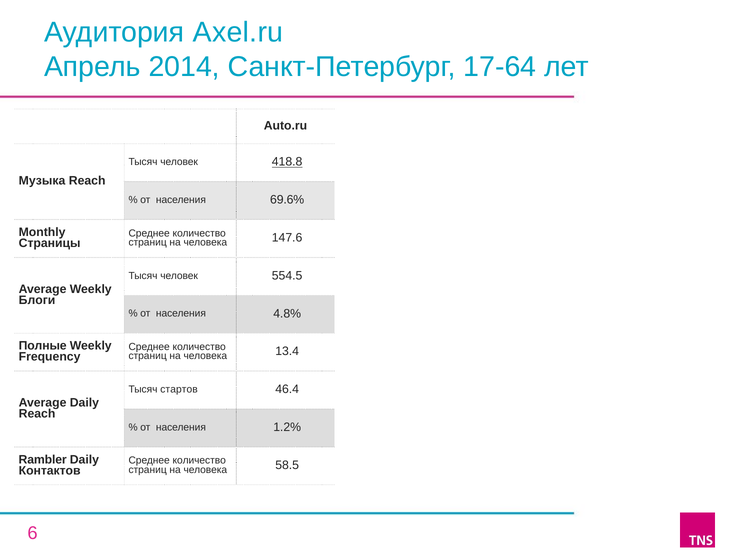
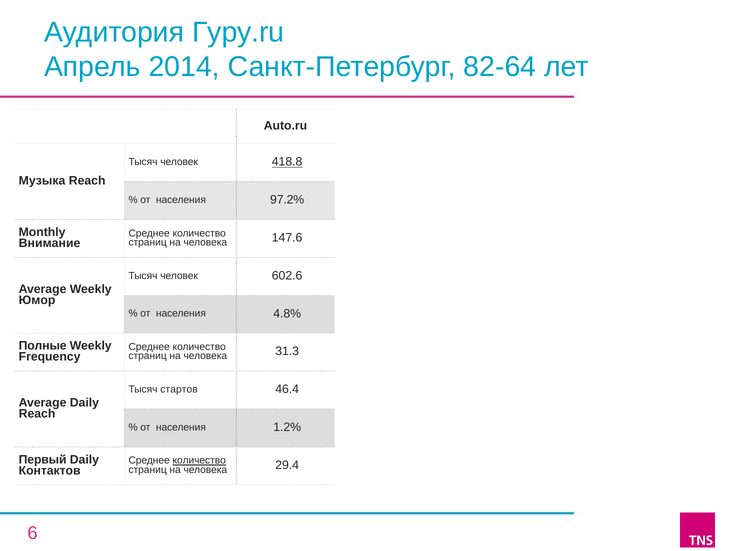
Axel.ru: Axel.ru -> Гуру.ru
17-64: 17-64 -> 82-64
69.6%: 69.6% -> 97.2%
Страницы: Страницы -> Внимание
554.5: 554.5 -> 602.6
Блоги: Блоги -> Юмор
13.4: 13.4 -> 31.3
Rambler: Rambler -> Первый
количество at (199, 460) underline: none -> present
58.5: 58.5 -> 29.4
